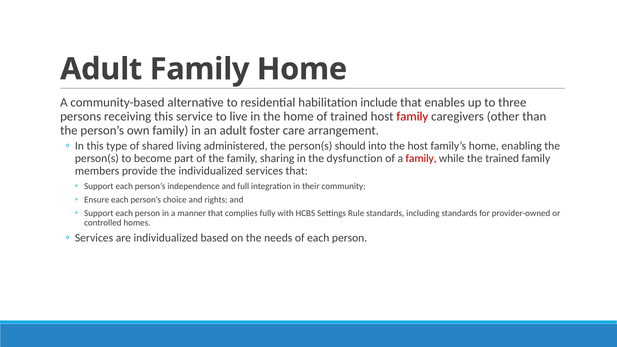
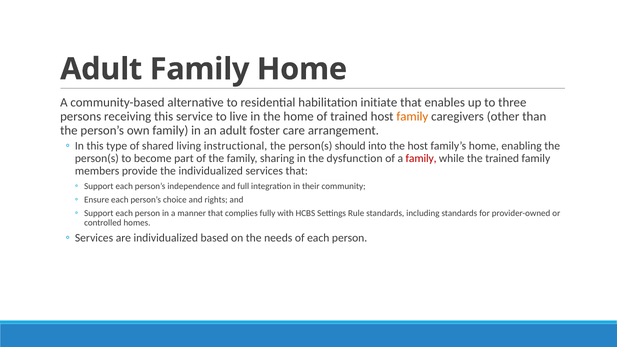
include: include -> initiate
family at (412, 116) colour: red -> orange
administered: administered -> instructional
